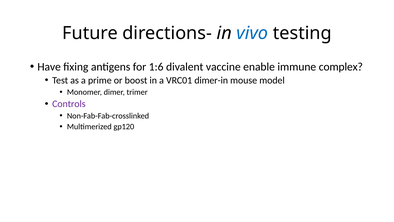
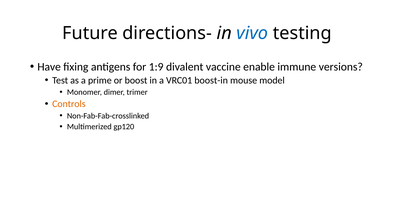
1:6: 1:6 -> 1:9
complex: complex -> versions
dimer-in: dimer-in -> boost-in
Controls colour: purple -> orange
